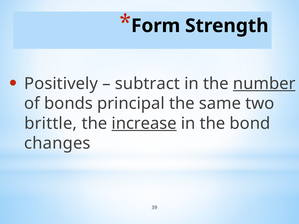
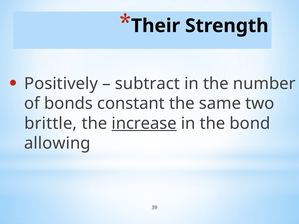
Form: Form -> Their
number underline: present -> none
principal: principal -> constant
changes: changes -> allowing
